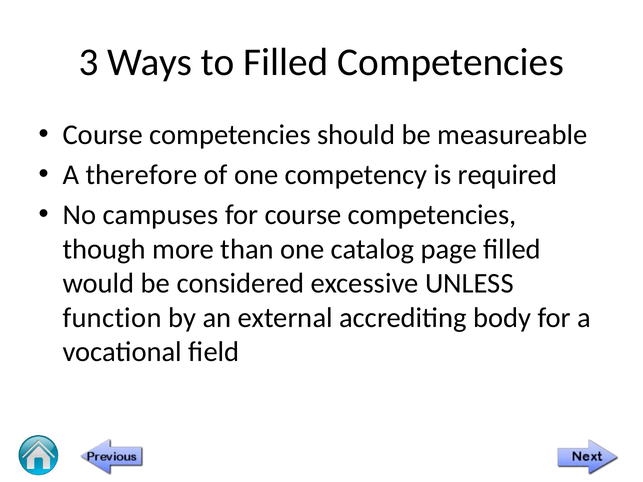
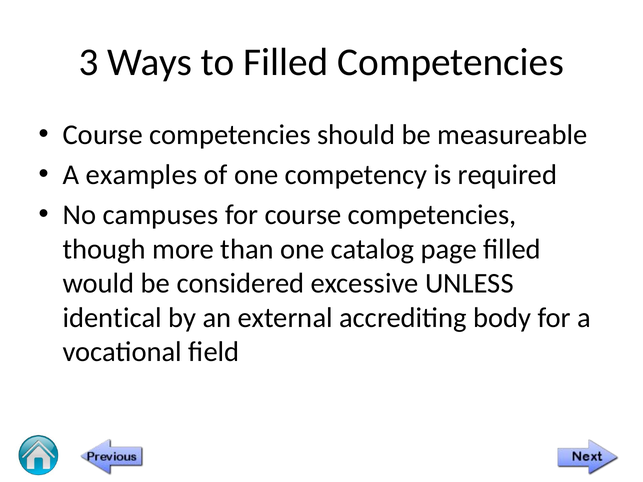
therefore: therefore -> examples
function: function -> identical
